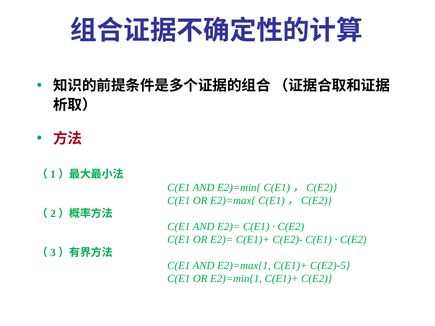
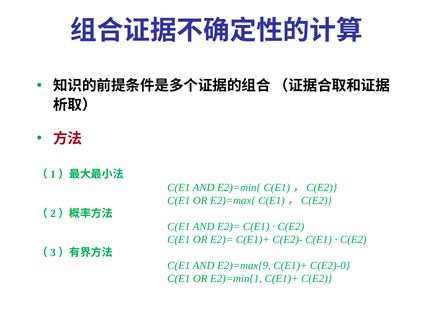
E2)=max{1: E2)=max{1 -> E2)=max{9
C(E2)-5: C(E2)-5 -> C(E2)-0
